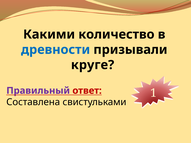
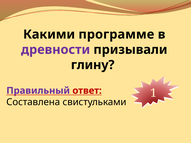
количество: количество -> программе
древности colour: blue -> purple
круге: круге -> глину
